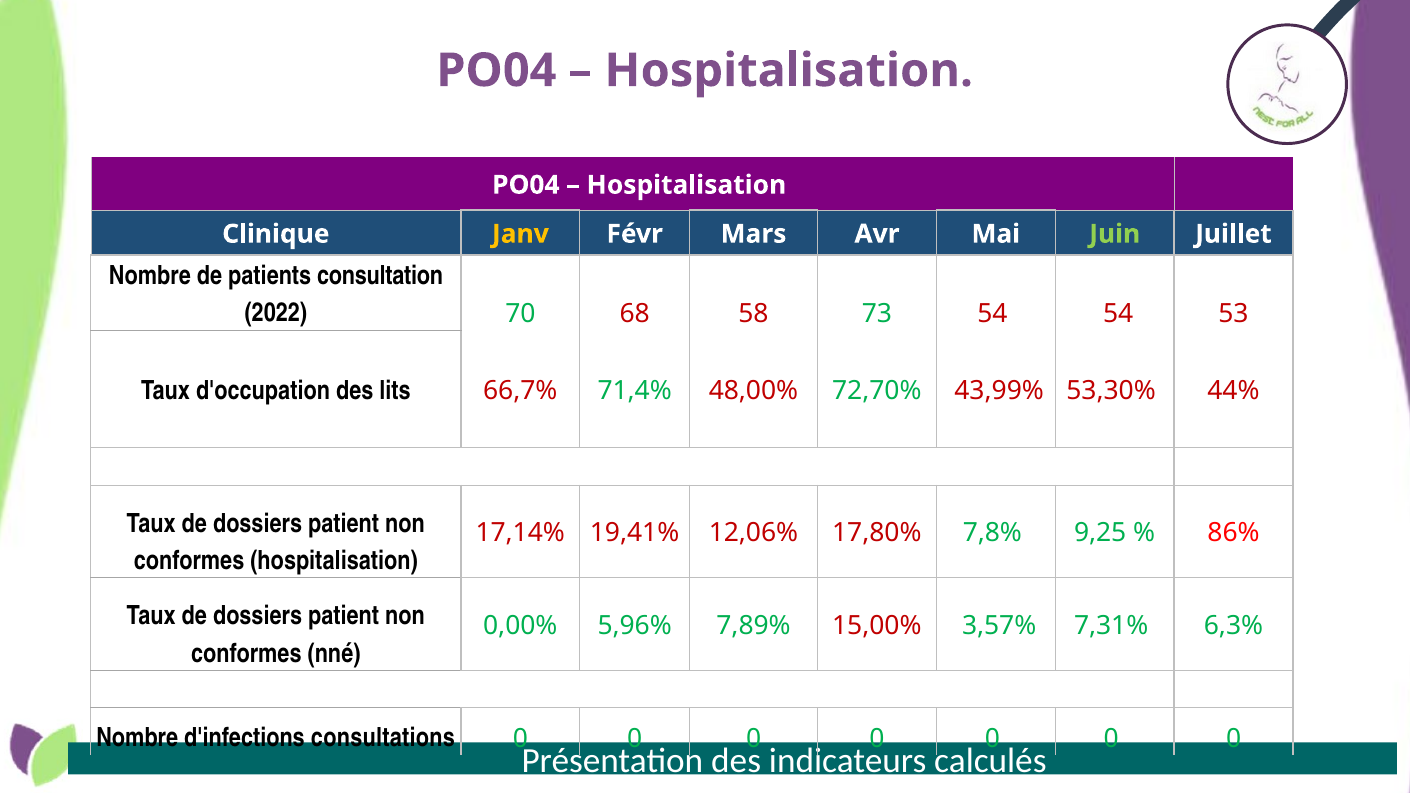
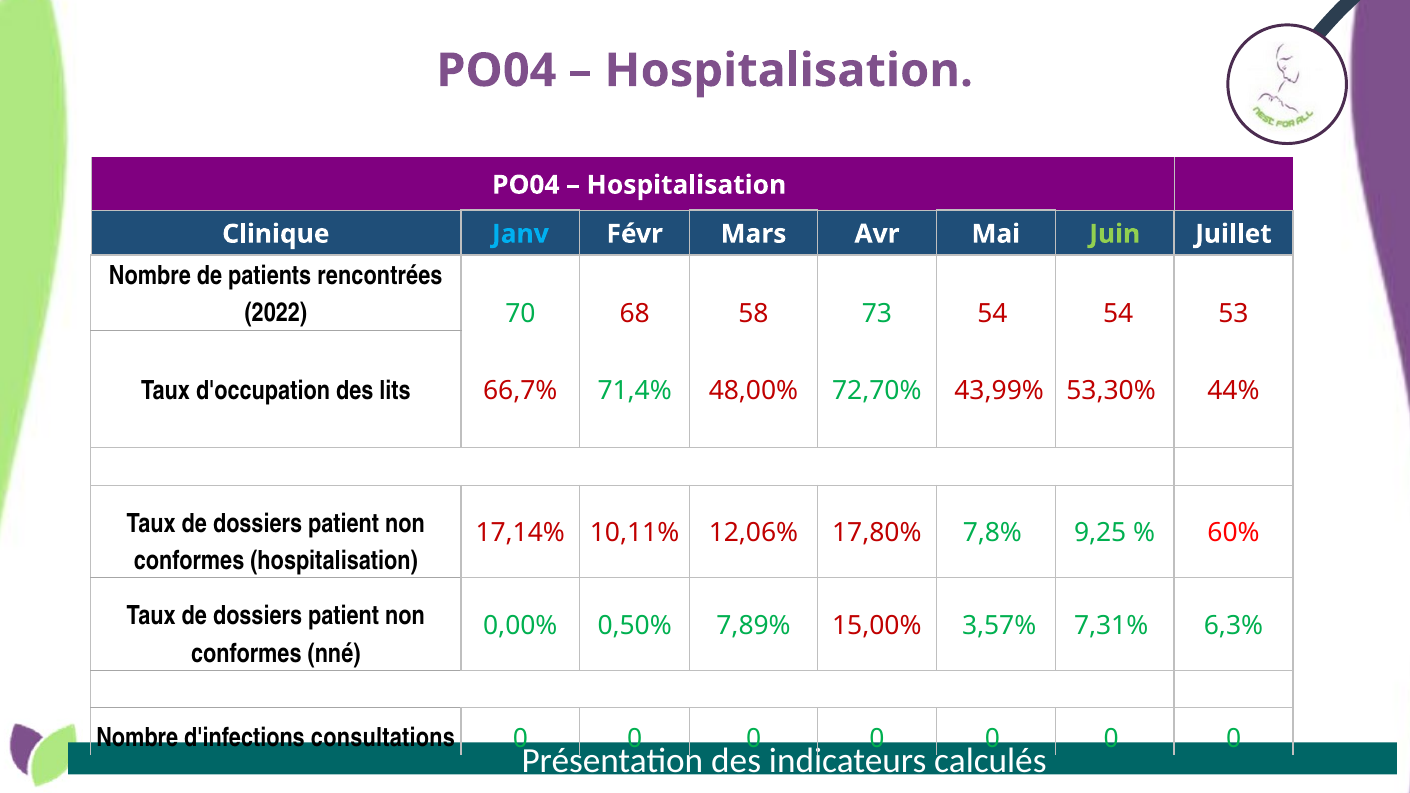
Janv colour: yellow -> light blue
consultation: consultation -> rencontrées
19,41%: 19,41% -> 10,11%
86%: 86% -> 60%
5,96%: 5,96% -> 0,50%
